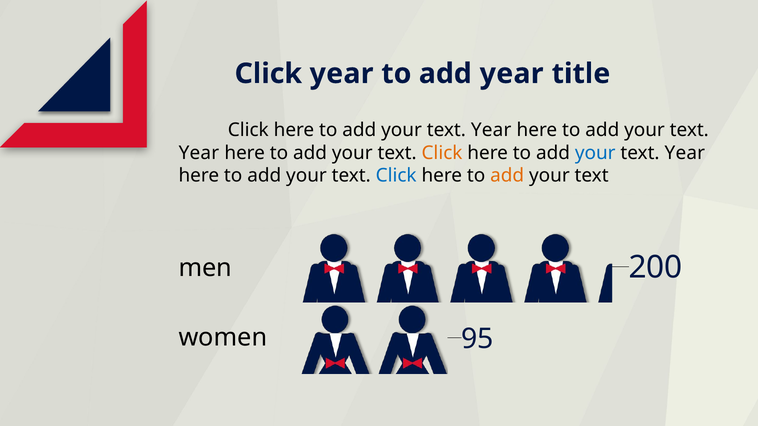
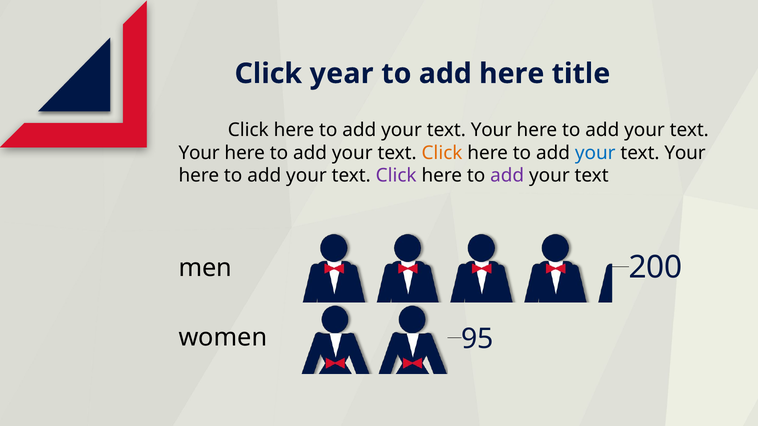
add year: year -> here
Year at (491, 130): Year -> Your
Year at (199, 153): Year -> Your
Year at (685, 153): Year -> Your
Click at (396, 176) colour: blue -> purple
add at (507, 176) colour: orange -> purple
